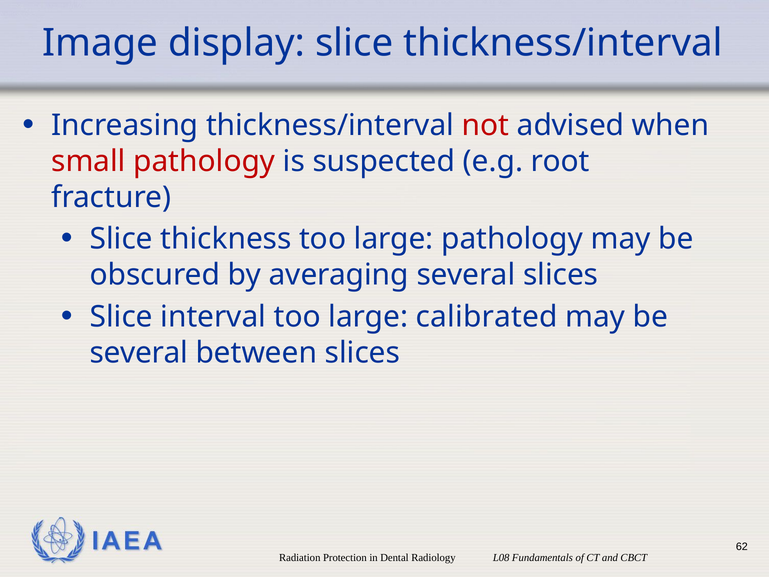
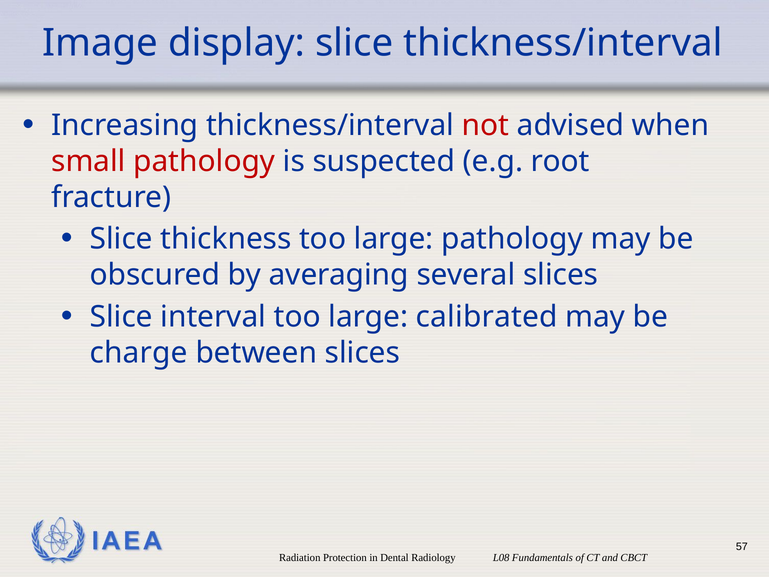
several at (139, 353): several -> charge
62: 62 -> 57
